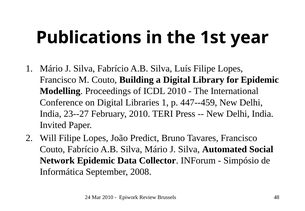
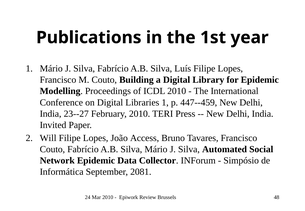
Predict: Predict -> Access
2008: 2008 -> 2081
